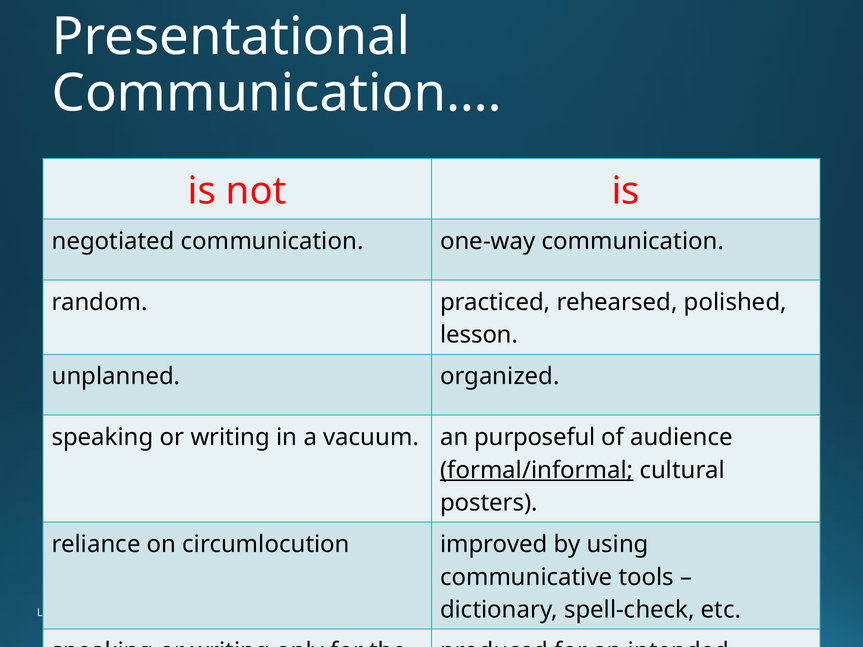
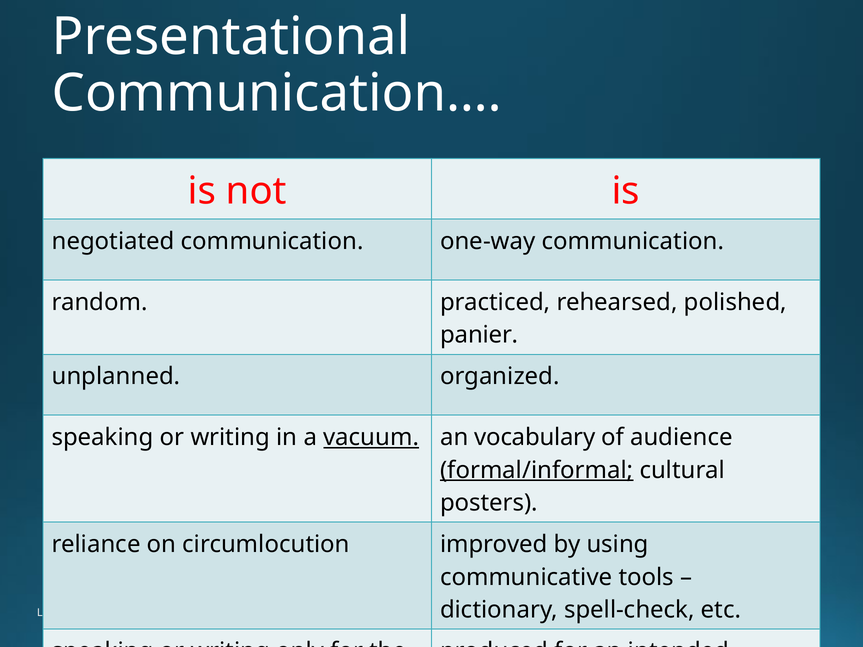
lesson: lesson -> panier
vacuum underline: none -> present
purposeful: purposeful -> vocabulary
